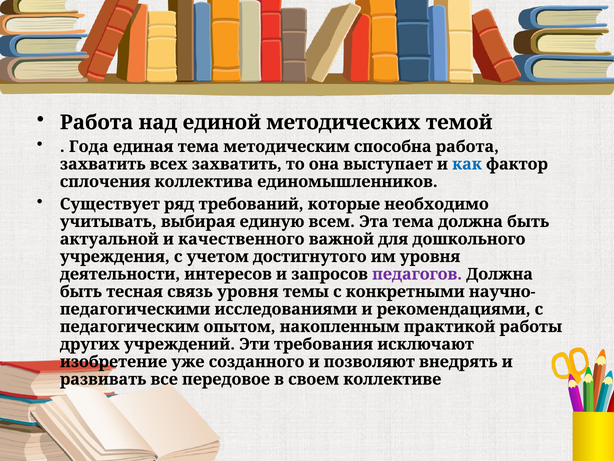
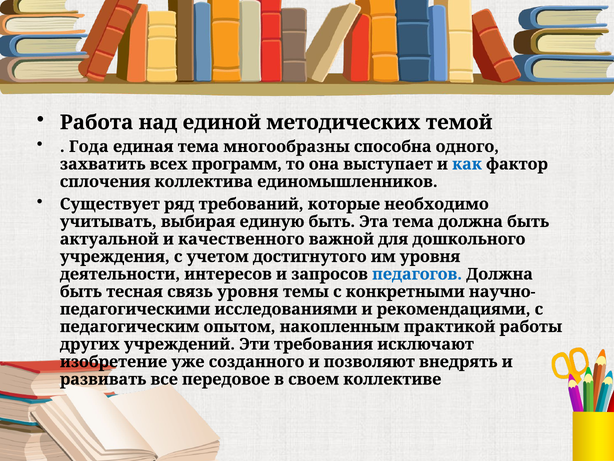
методическим: методическим -> многообразны
способна работа: работа -> одного
всех захватить: захватить -> программ
единую всем: всем -> быть
педагогов colour: purple -> blue
